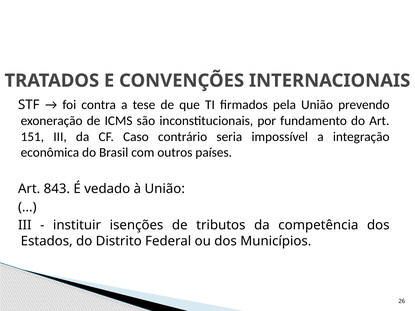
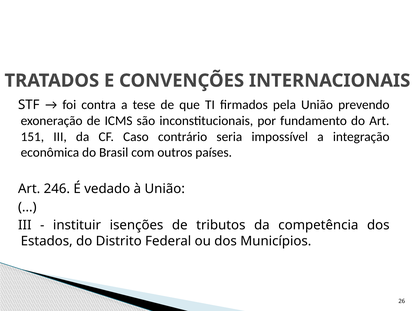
843: 843 -> 246
